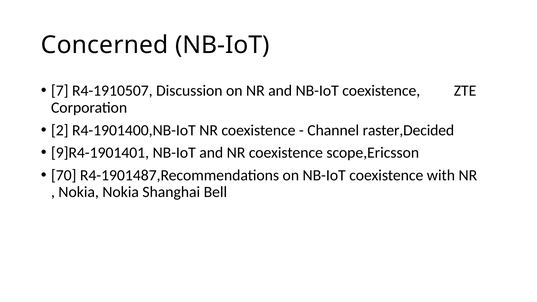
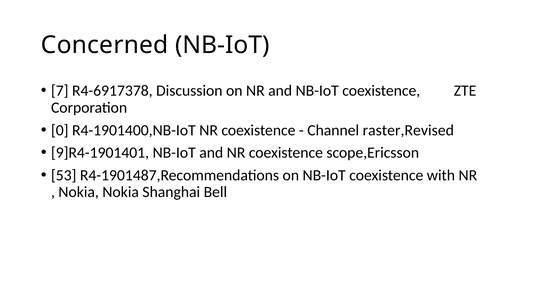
R4-1910507: R4-1910507 -> R4-6917378
2: 2 -> 0
raster,Decided: raster,Decided -> raster,Revised
70: 70 -> 53
